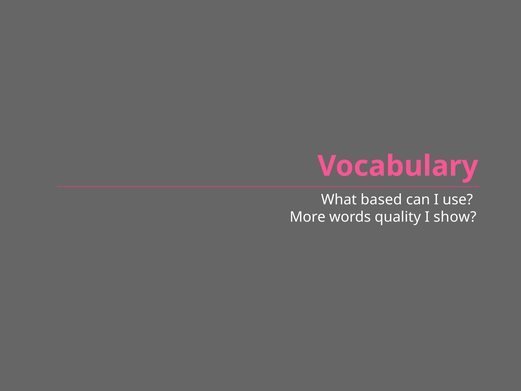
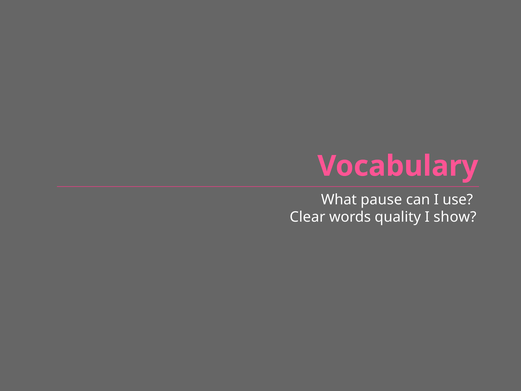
based: based -> pause
More: More -> Clear
